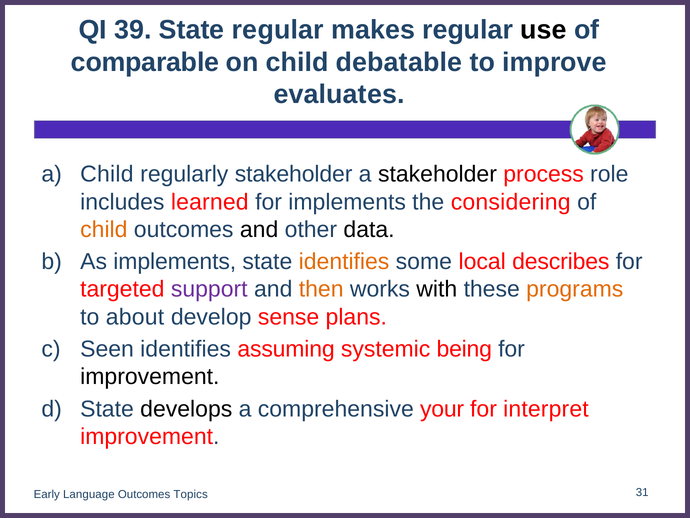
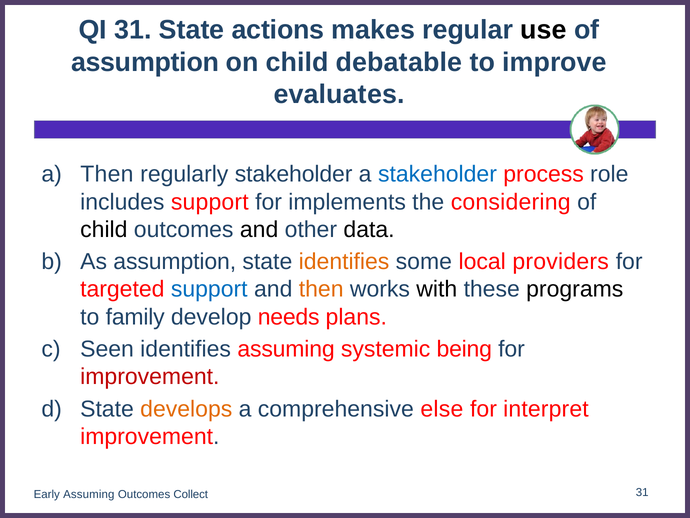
QI 39: 39 -> 31
State regular: regular -> actions
comparable at (145, 62): comparable -> assumption
a Child: Child -> Then
stakeholder at (438, 174) colour: black -> blue
includes learned: learned -> support
child at (104, 229) colour: orange -> black
As implements: implements -> assumption
describes: describes -> providers
support at (209, 289) colour: purple -> blue
programs colour: orange -> black
about: about -> family
sense: sense -> needs
improvement at (150, 376) colour: black -> red
develops colour: black -> orange
your: your -> else
Early Language: Language -> Assuming
Topics: Topics -> Collect
